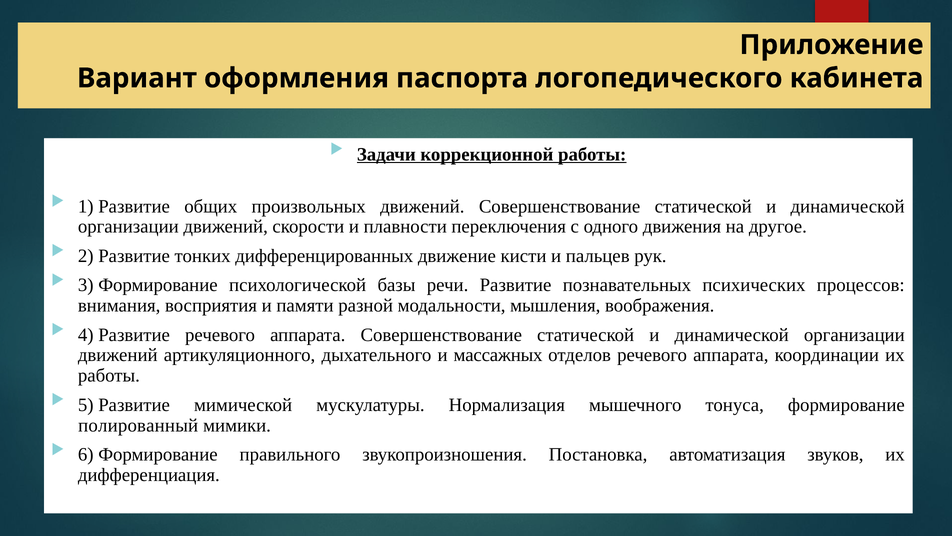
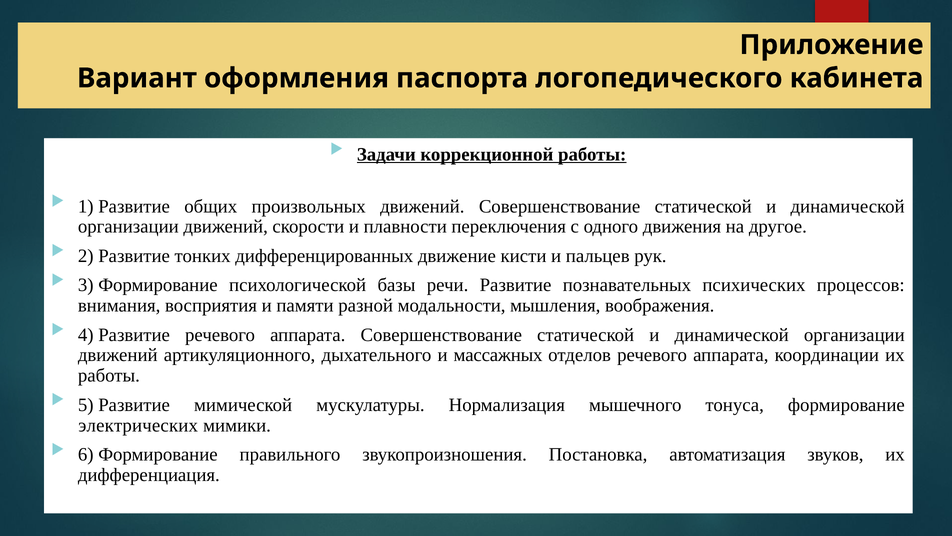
полированный: полированный -> электрических
